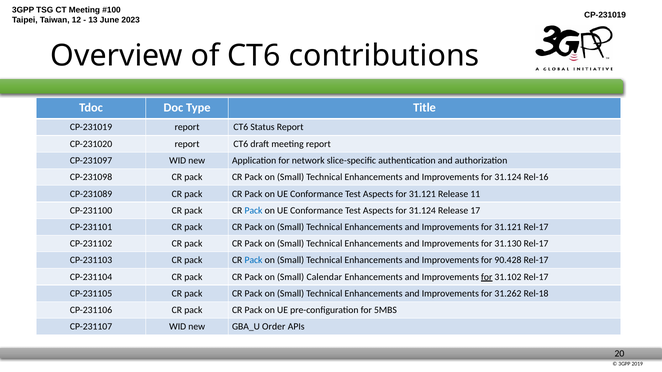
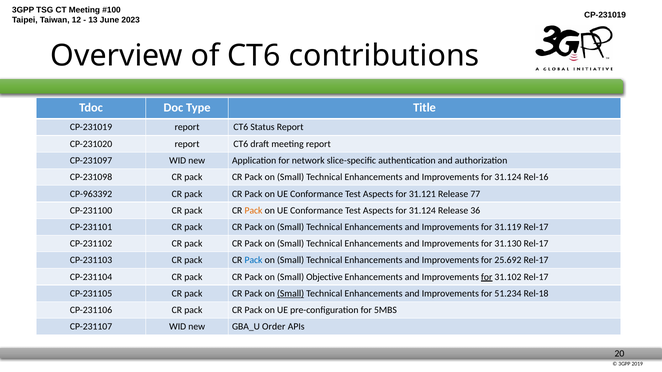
CP-231089: CP-231089 -> CP-963392
11: 11 -> 77
Pack at (254, 211) colour: blue -> orange
17: 17 -> 36
Improvements for 31.121: 31.121 -> 31.119
90.428: 90.428 -> 25.692
Calendar: Calendar -> Objective
Small at (291, 294) underline: none -> present
31.262: 31.262 -> 51.234
